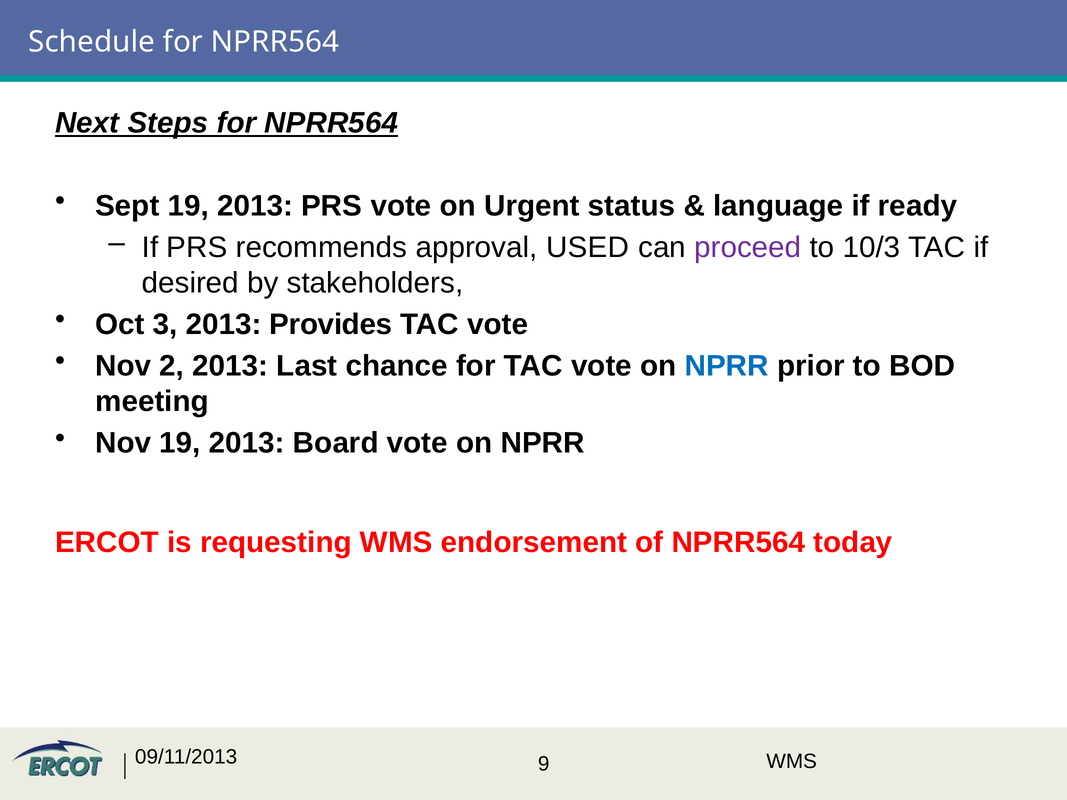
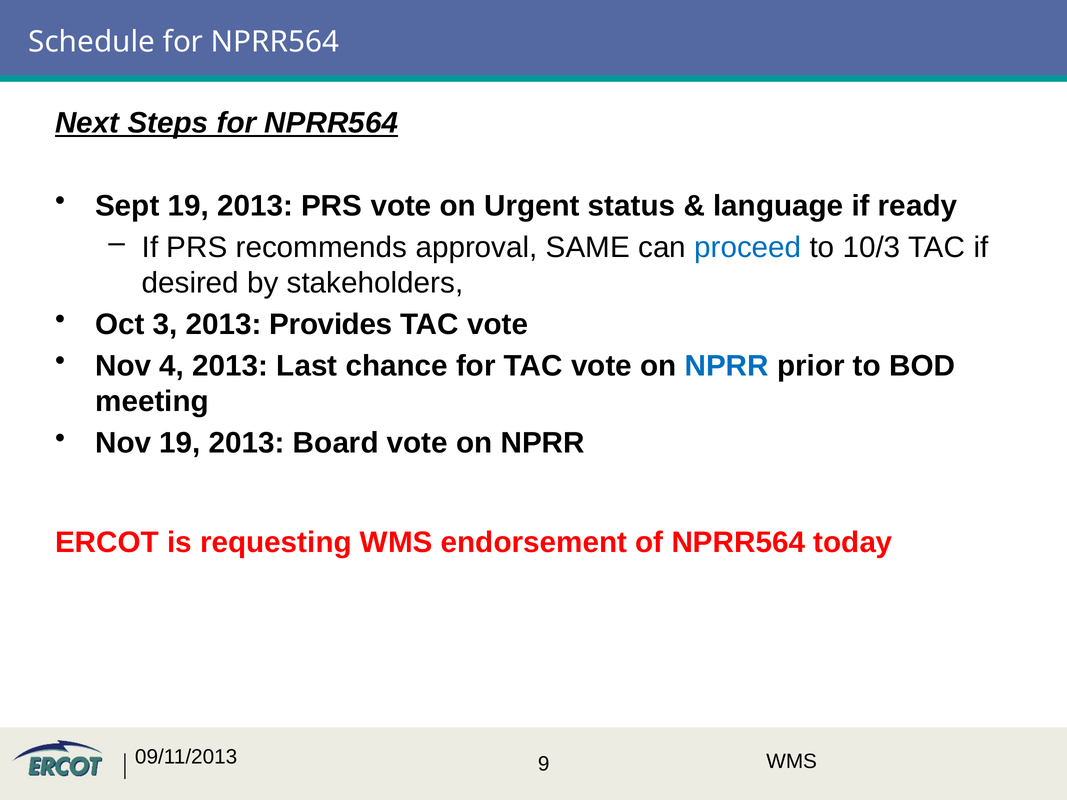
USED: USED -> SAME
proceed colour: purple -> blue
2: 2 -> 4
